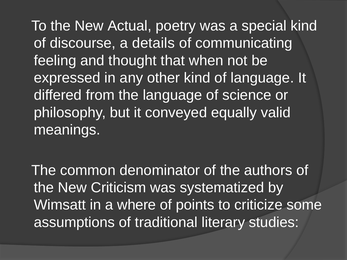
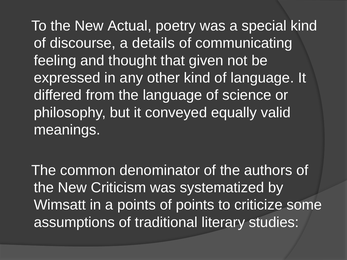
when: when -> given
a where: where -> points
